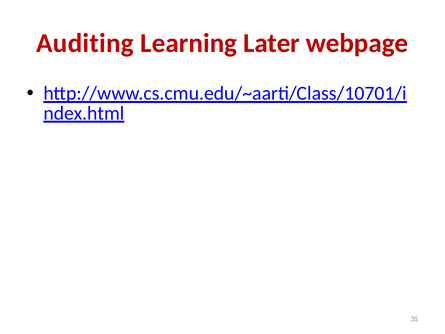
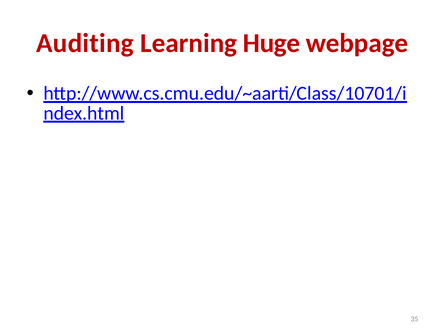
Later: Later -> Huge
